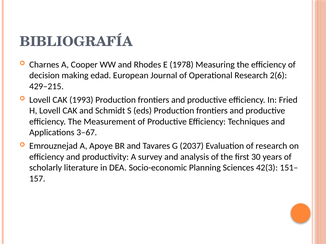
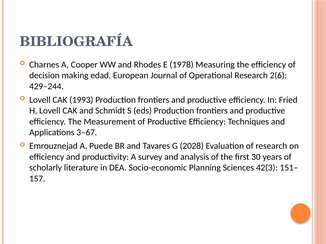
429–215: 429–215 -> 429–244
Apoye: Apoye -> Puede
2037: 2037 -> 2028
